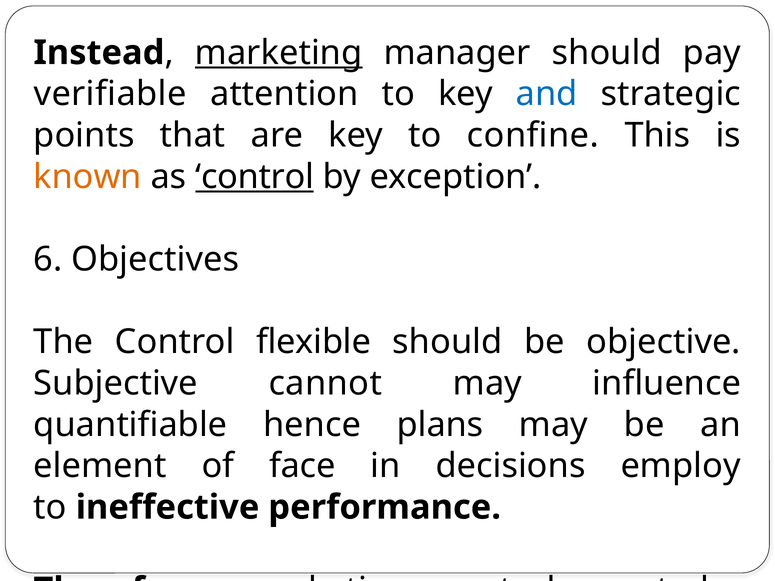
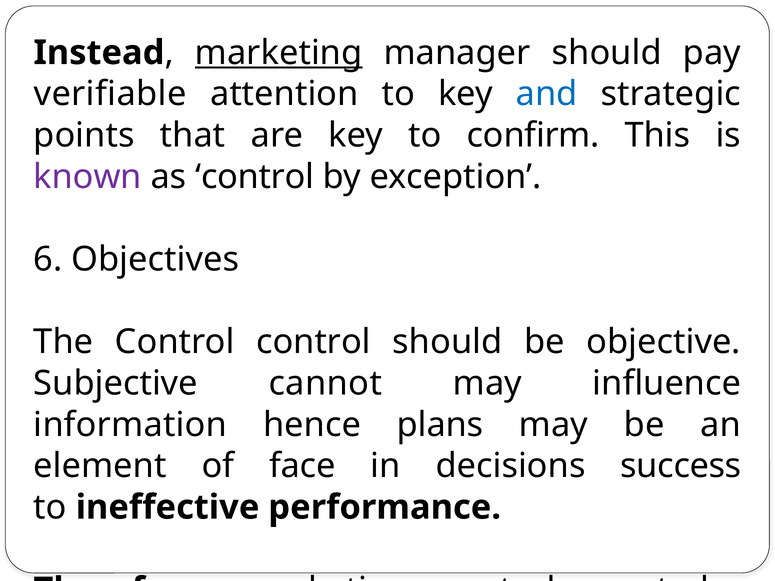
confine: confine -> confirm
known colour: orange -> purple
control at (255, 177) underline: present -> none
Control flexible: flexible -> control
quantifiable at (130, 425): quantifiable -> information
employ: employ -> success
